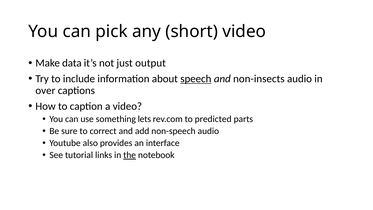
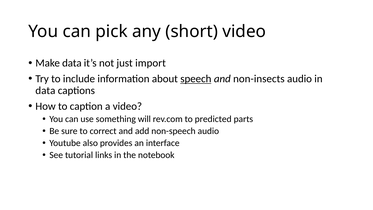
output: output -> import
over at (45, 90): over -> data
lets: lets -> will
the underline: present -> none
